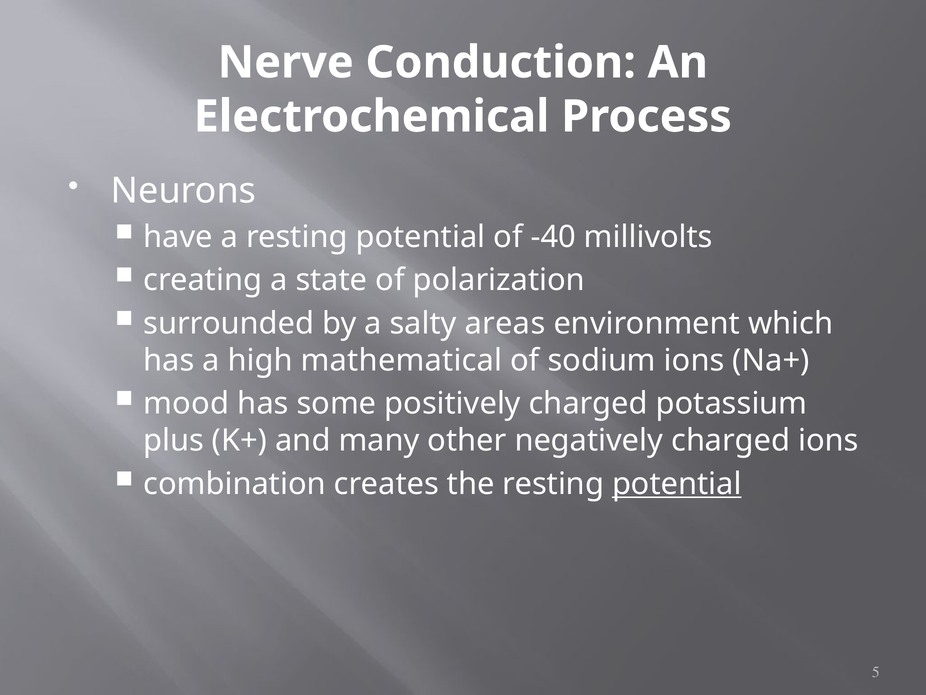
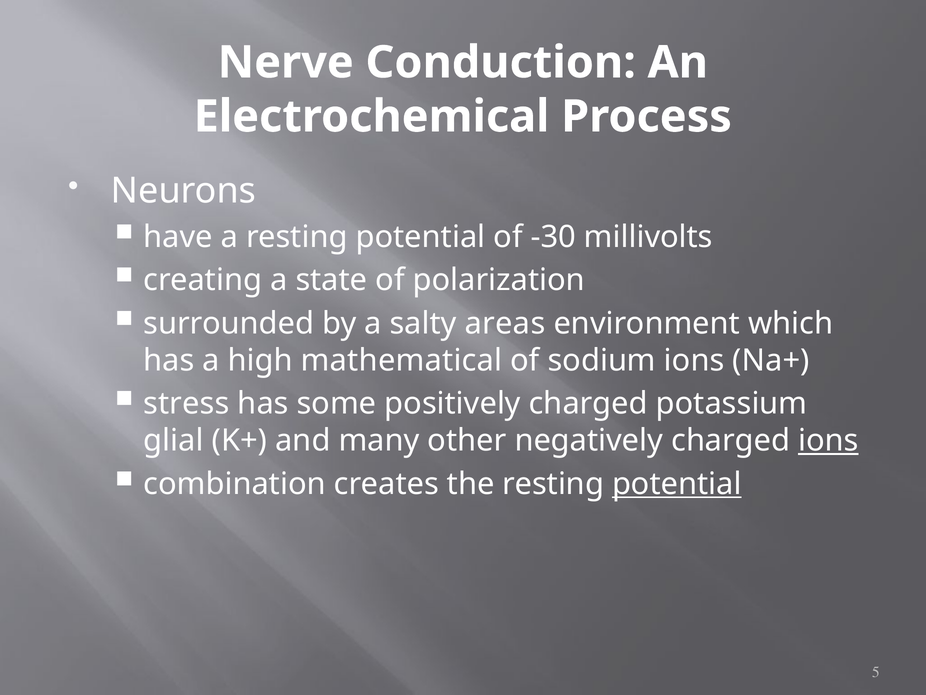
-40: -40 -> -30
mood: mood -> stress
plus: plus -> glial
ions at (828, 440) underline: none -> present
